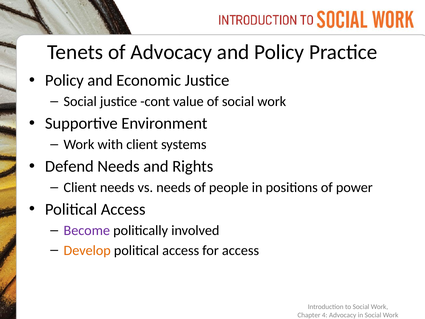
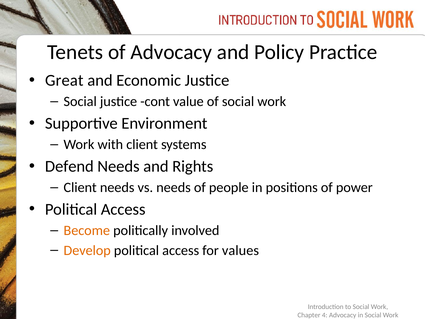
Policy at (64, 80): Policy -> Great
Become colour: purple -> orange
for access: access -> values
